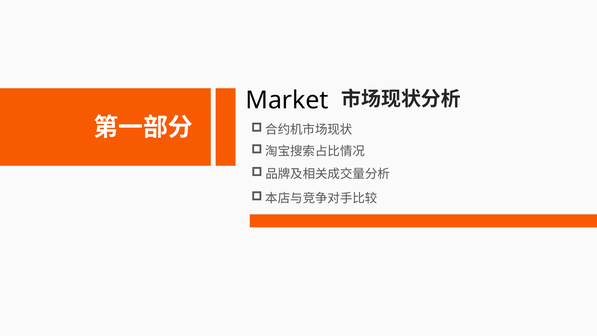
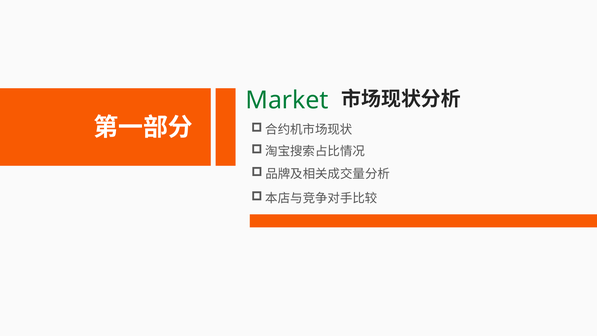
Market colour: black -> green
